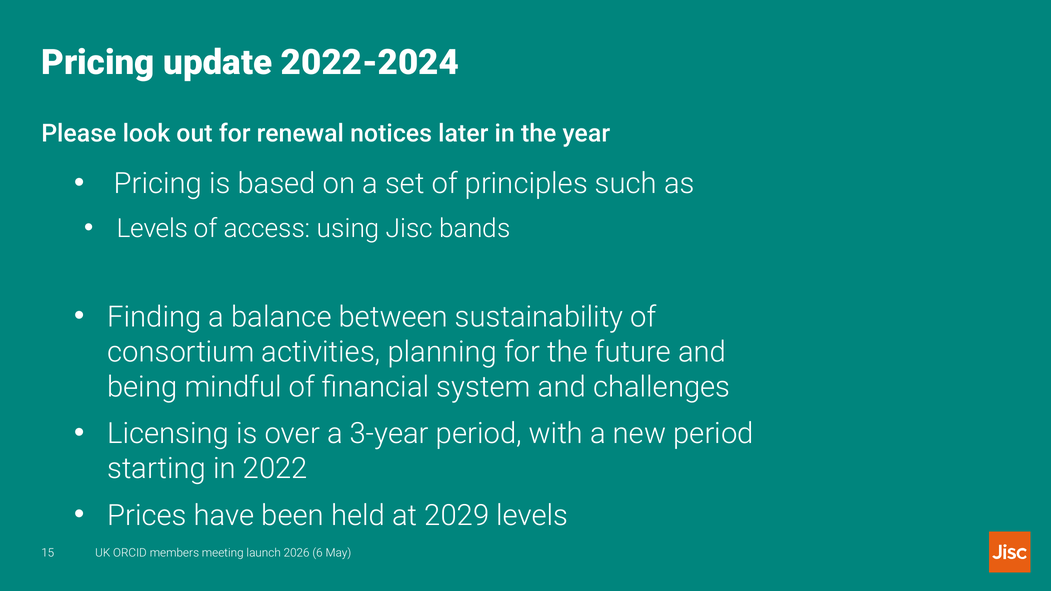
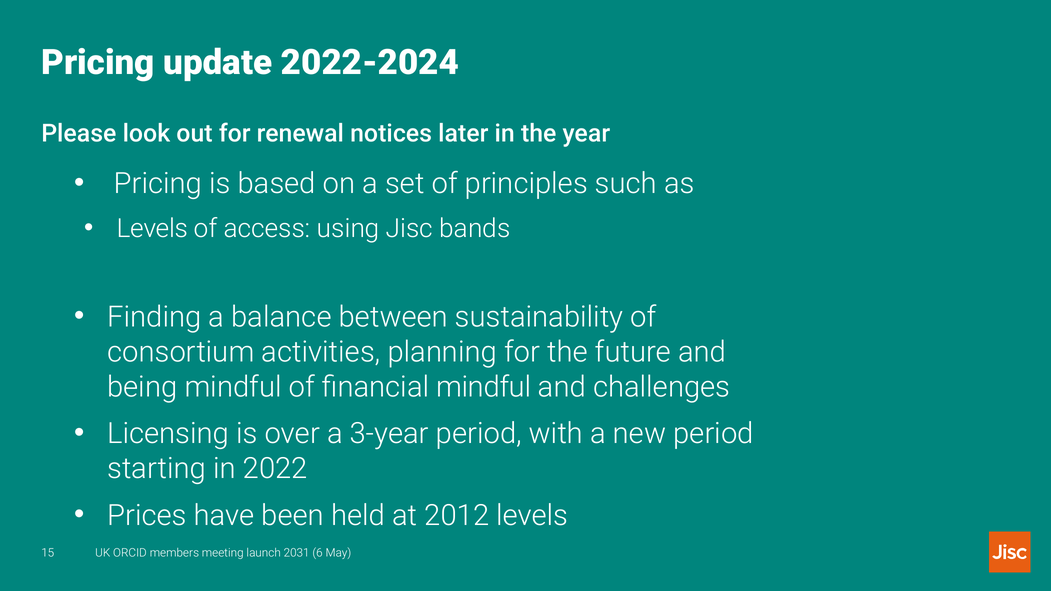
financial system: system -> mindful
2029: 2029 -> 2012
2026: 2026 -> 2031
